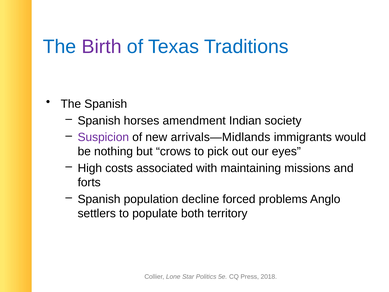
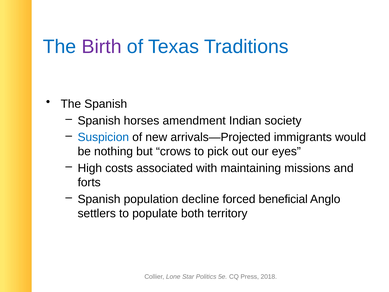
Suspicion colour: purple -> blue
arrivals—Midlands: arrivals—Midlands -> arrivals—Projected
problems: problems -> beneficial
